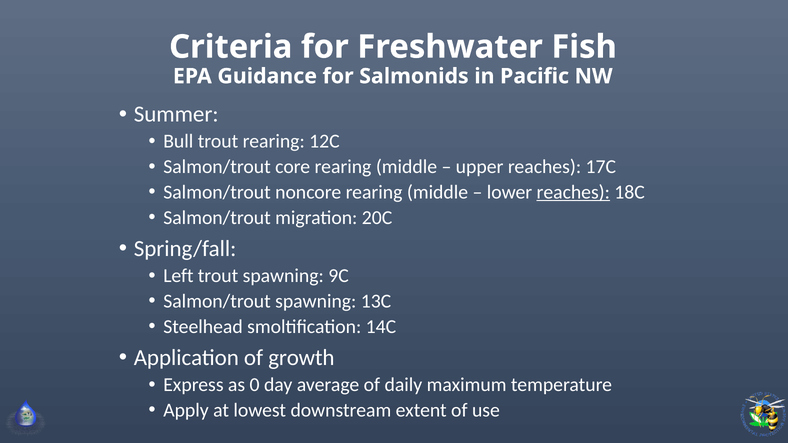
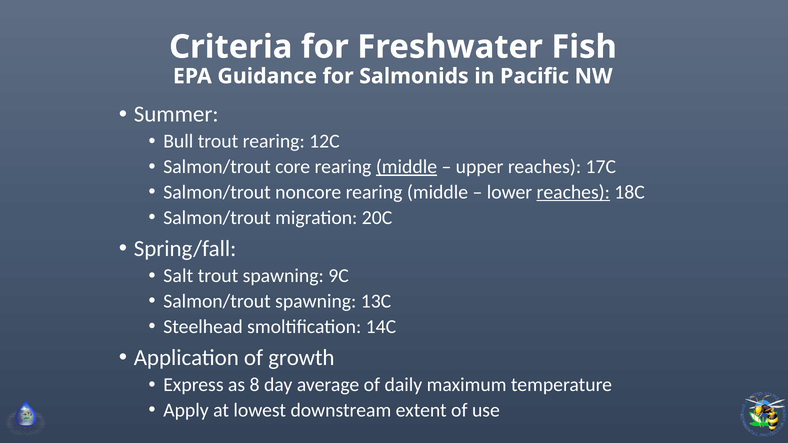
middle at (406, 167) underline: none -> present
Left: Left -> Salt
0: 0 -> 8
